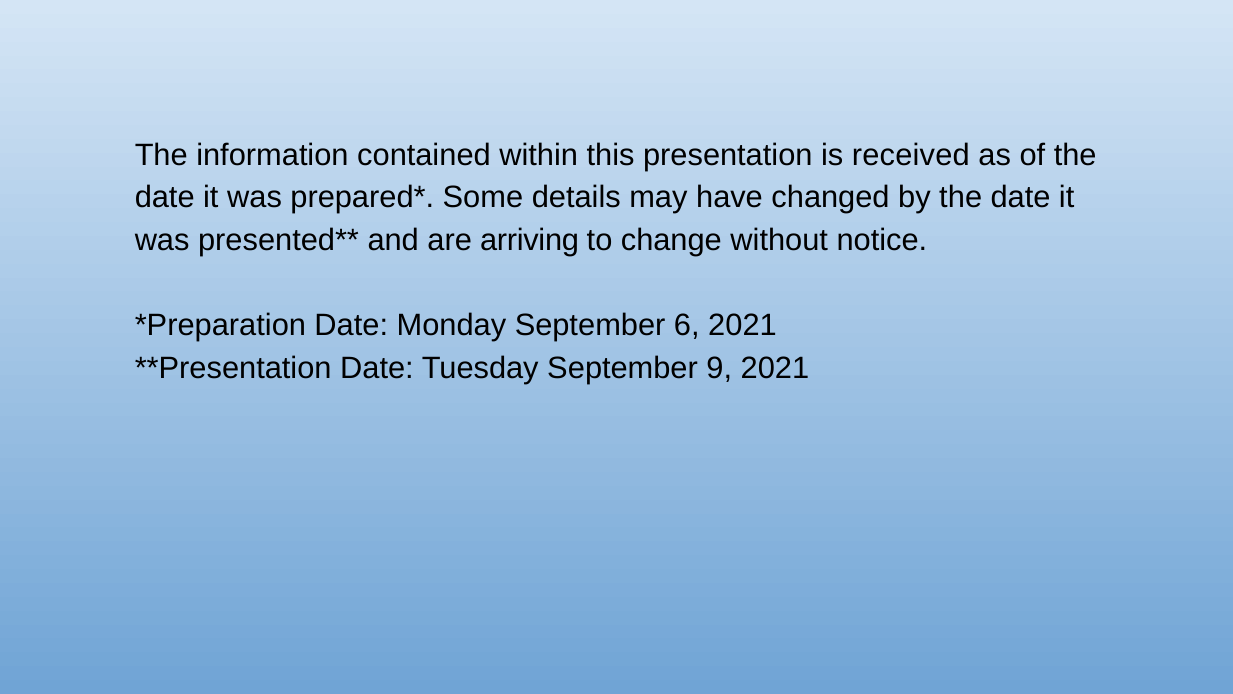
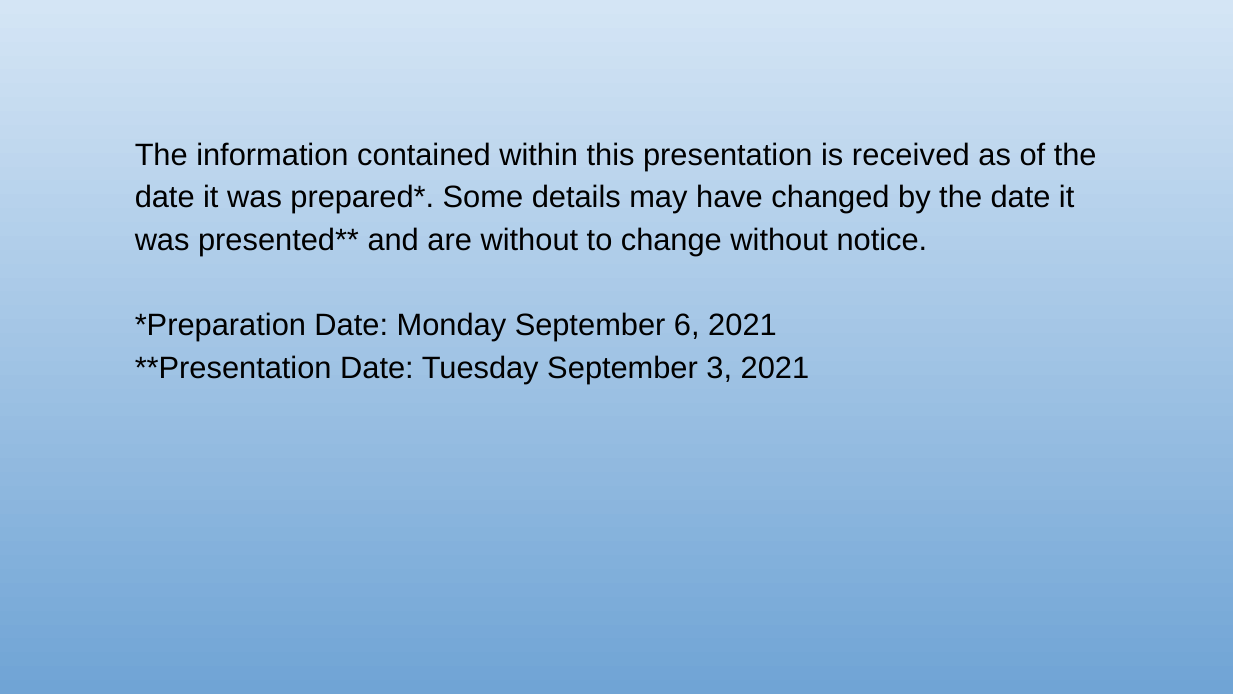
are arriving: arriving -> without
9: 9 -> 3
